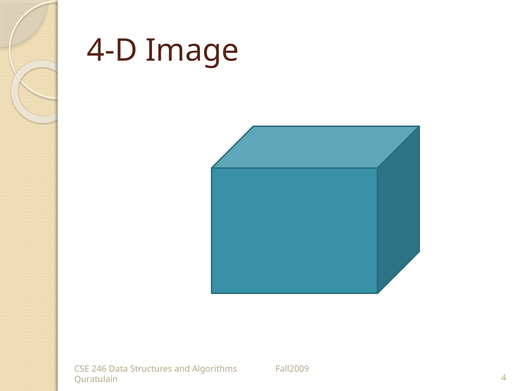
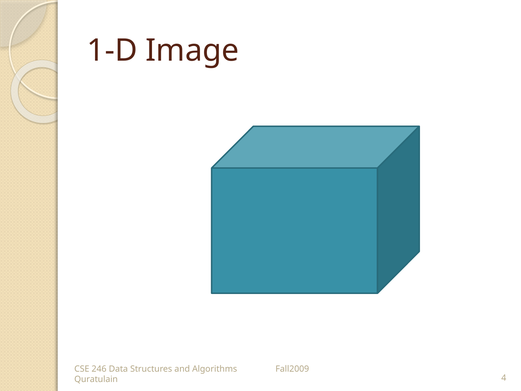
4-D: 4-D -> 1-D
